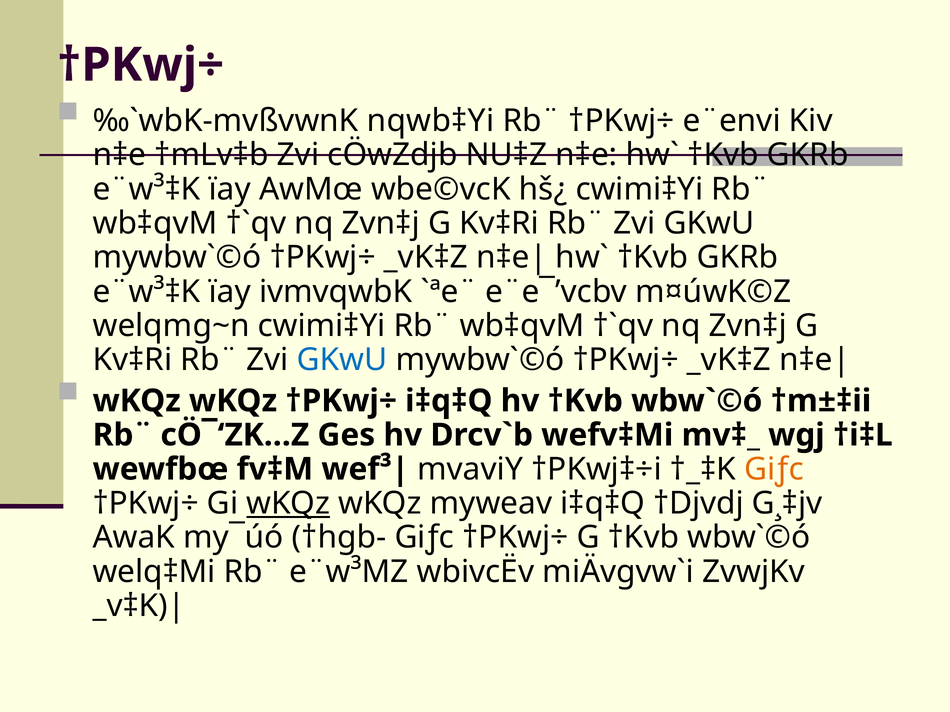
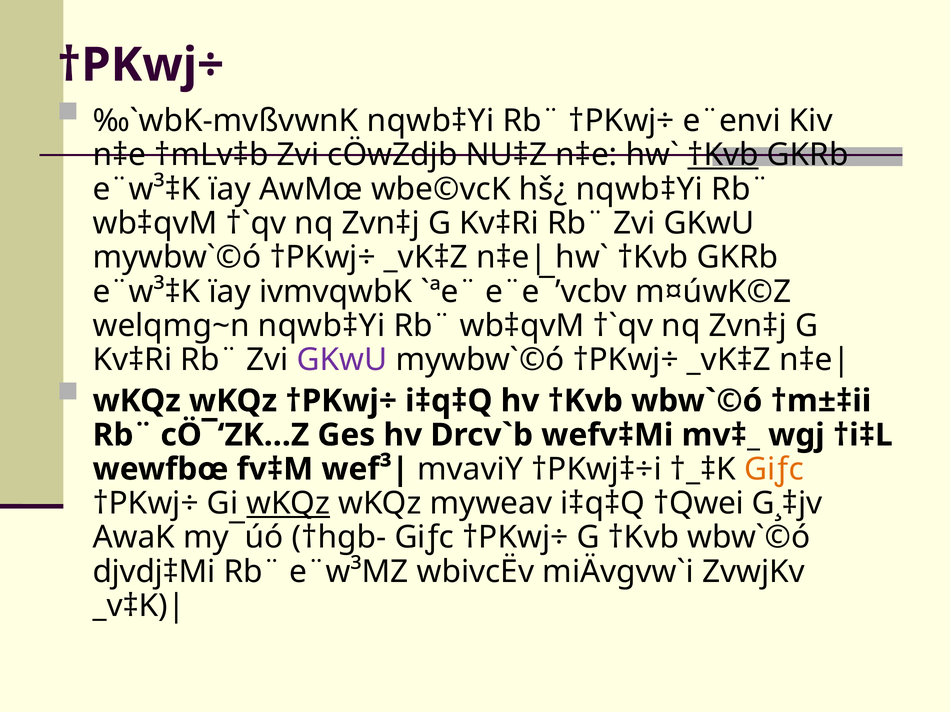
†Kvb at (723, 155) underline: none -> present
hš¿ cwimi‡Yi: cwimi‡Yi -> nqwb‡Yi
welqmg~n cwimi‡Yi: cwimi‡Yi -> nqwb‡Yi
GKwU at (342, 360) colour: blue -> purple
†Djvdj: †Djvdj -> †Qwei
welq‡Mi: welq‡Mi -> djvdj‡Mi
